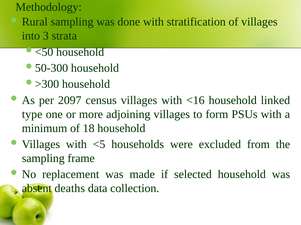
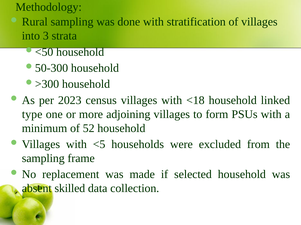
2097: 2097 -> 2023
<16: <16 -> <18
18: 18 -> 52
deaths: deaths -> skilled
